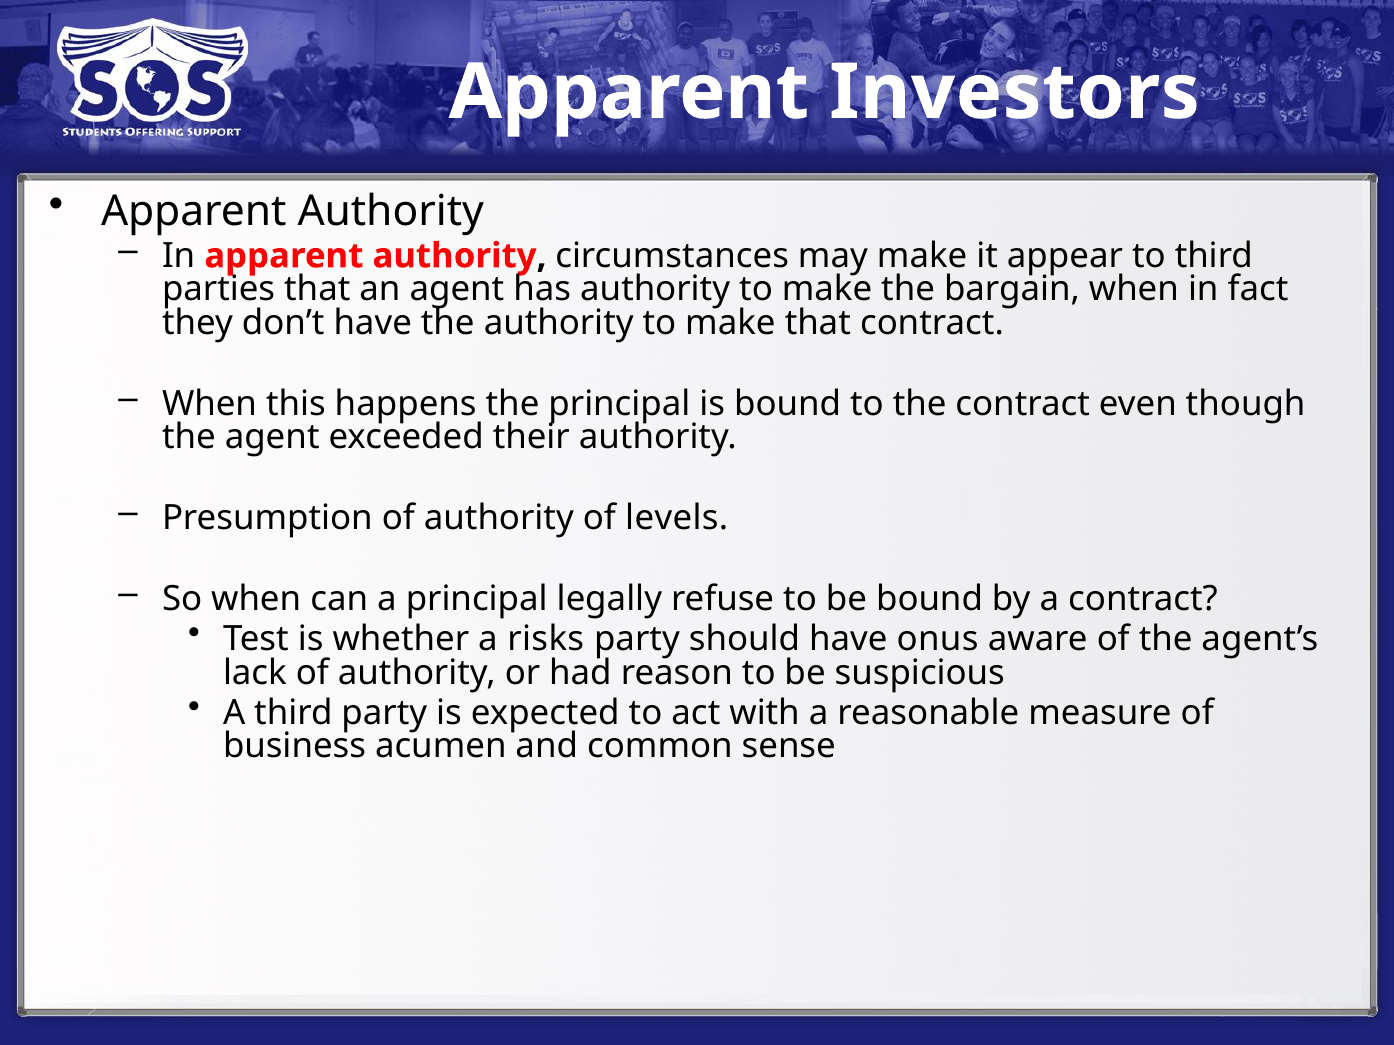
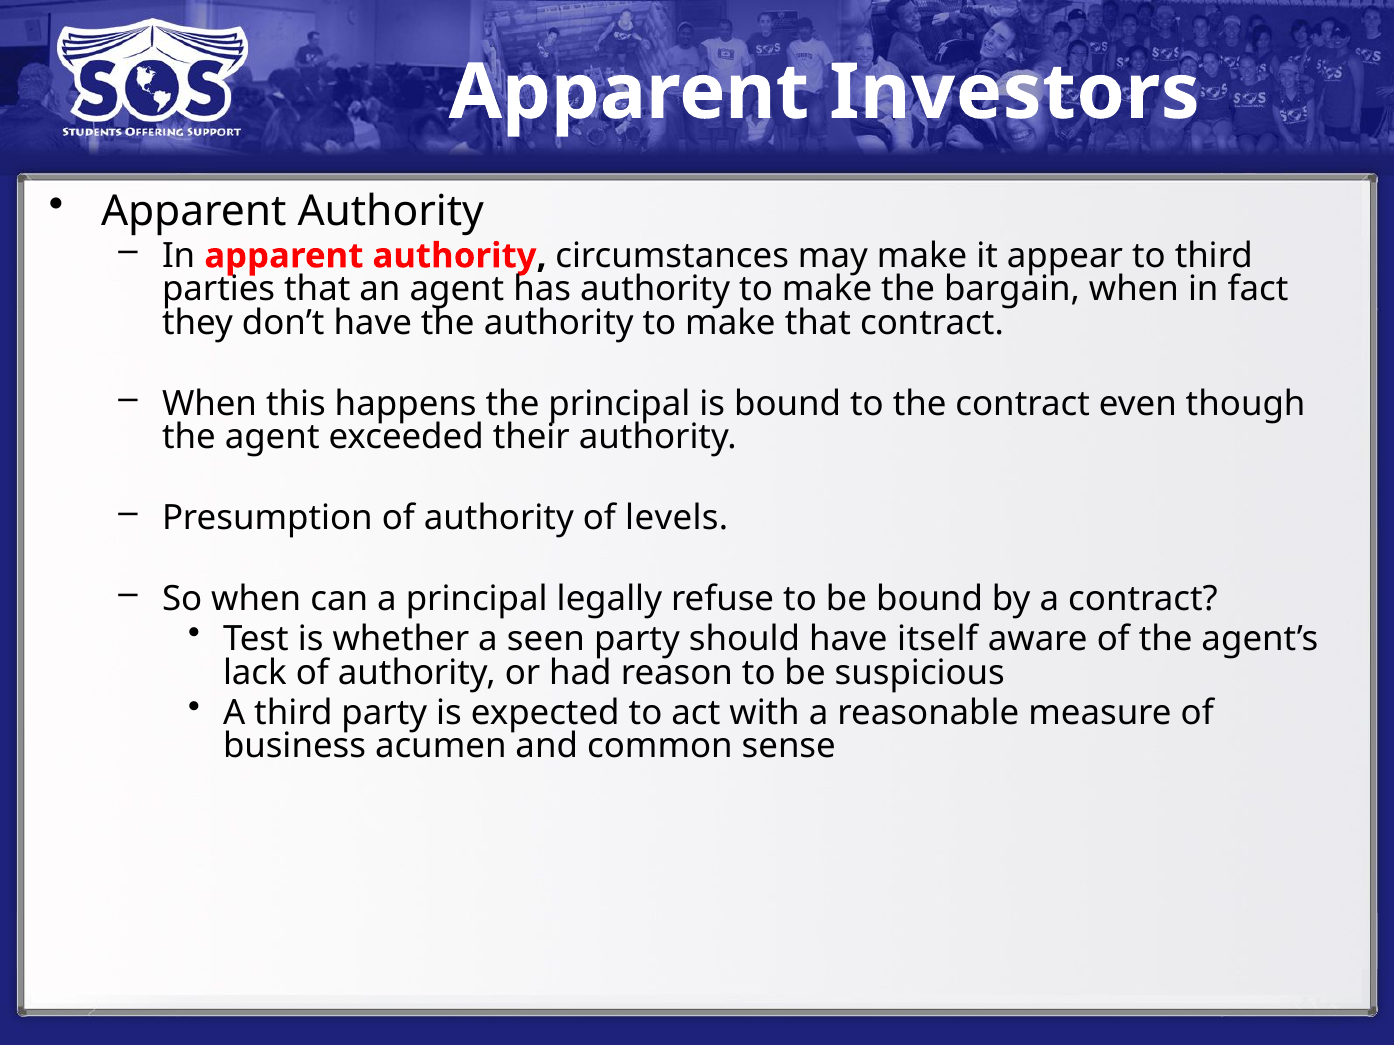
risks: risks -> seen
onus: onus -> itself
